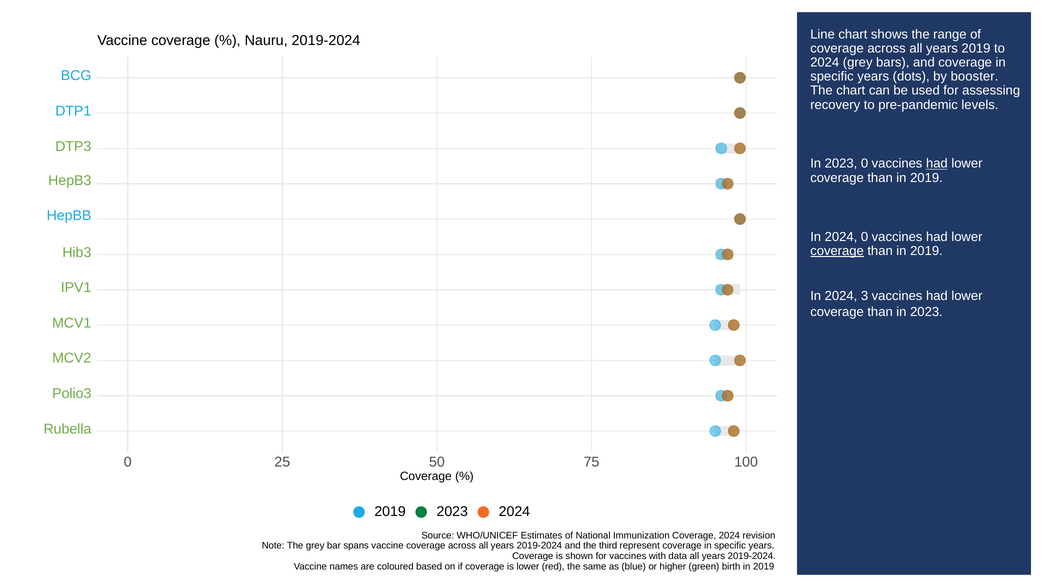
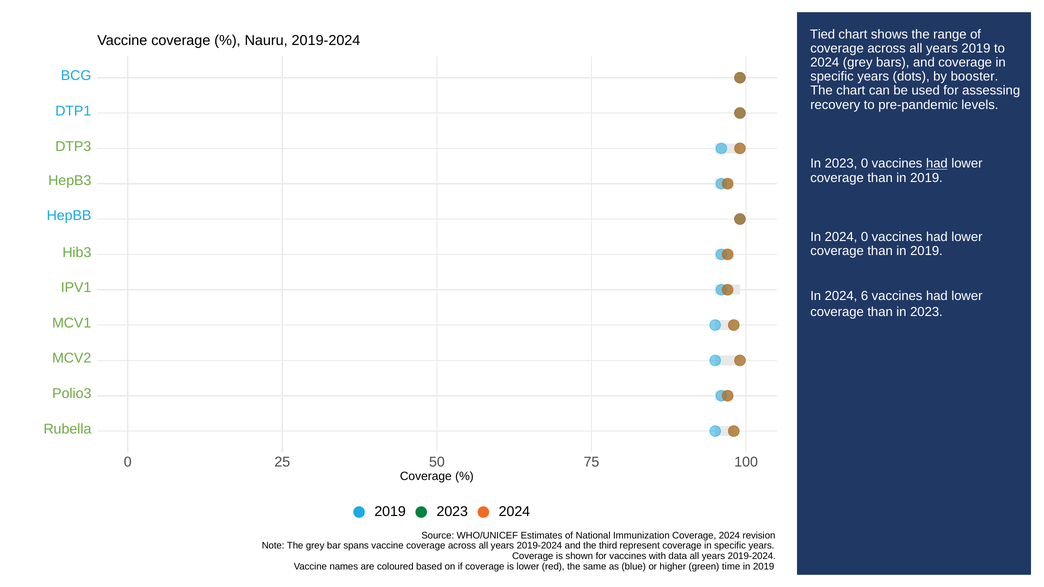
Line: Line -> Tied
coverage at (837, 251) underline: present -> none
3: 3 -> 6
birth: birth -> time
